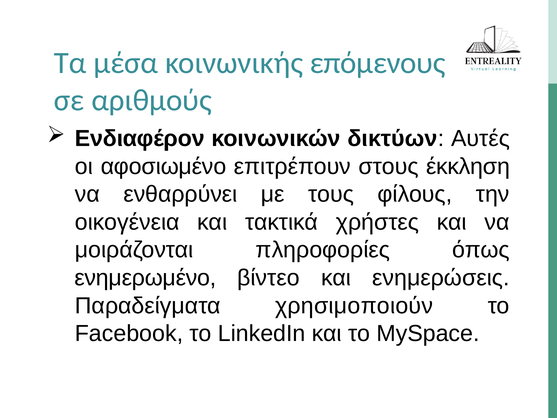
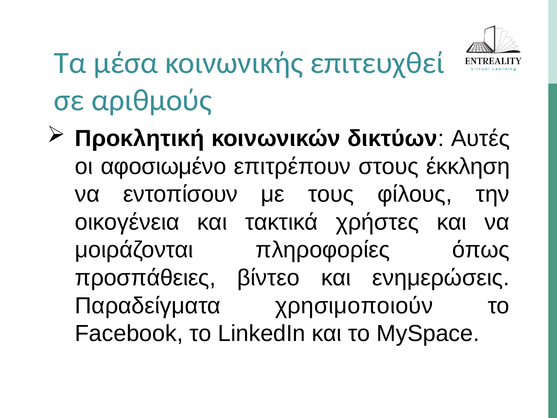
επόμενους: επόμενους -> επιτευχθεί
Ενδιαφέρον: Ενδιαφέρον -> Προκλητική
ενθαρρύνει: ενθαρρύνει -> εντοπίσουν
ενημερωμένο: ενημερωμένο -> προσπάθειες
